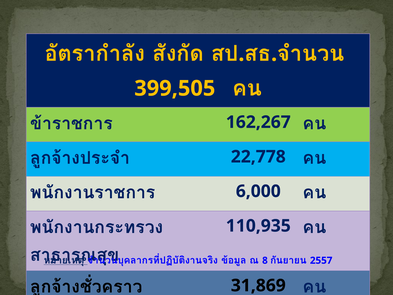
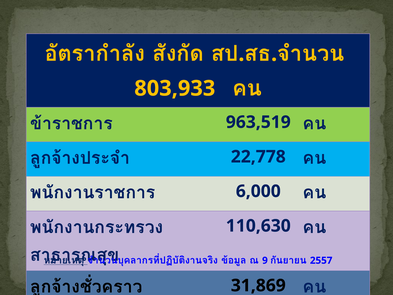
399,505: 399,505 -> 803,933
162,267: 162,267 -> 963,519
110,935: 110,935 -> 110,630
8: 8 -> 9
